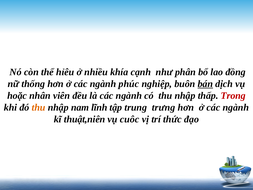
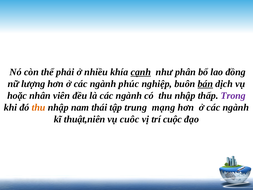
hỉêu: hỉêu -> phải
cạnh underline: none -> present
thống: thống -> lượng
Trong colour: red -> purple
lĩnh: lĩnh -> thái
trưng: trưng -> mạng
thức: thức -> cuộc
